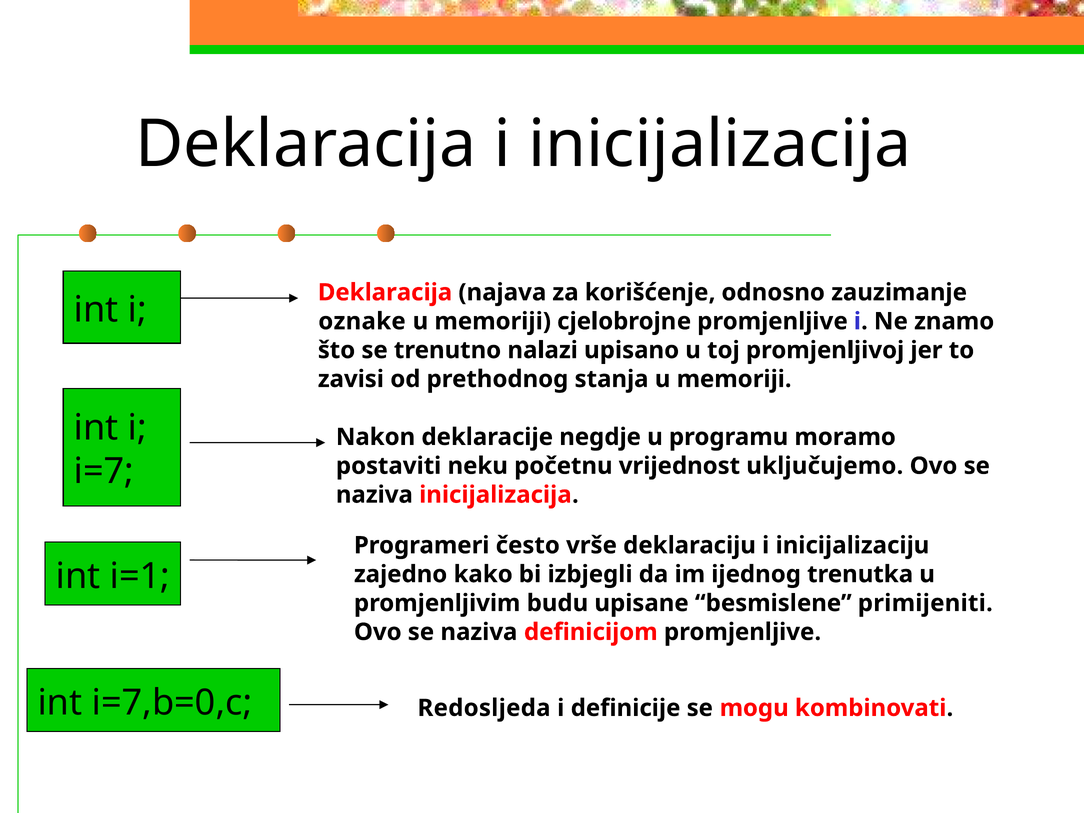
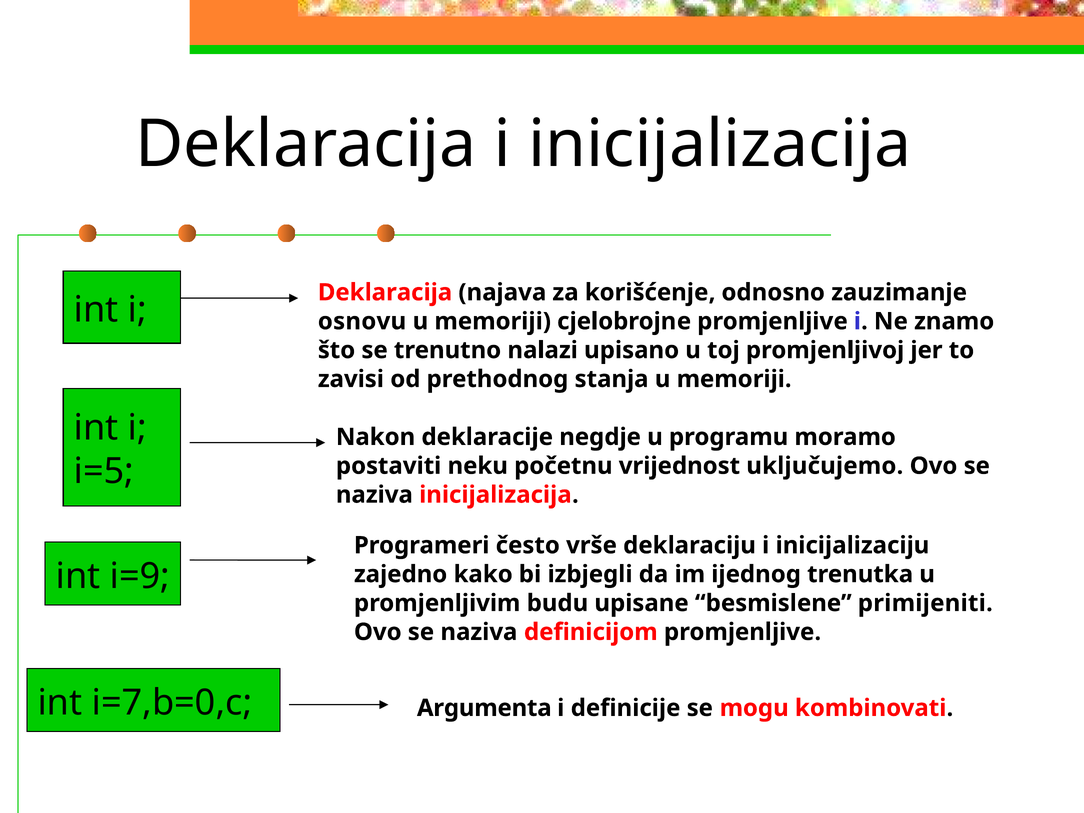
oznake: oznake -> osnovu
i=7: i=7 -> i=5
i=1: i=1 -> i=9
Redosljeda: Redosljeda -> Argumenta
